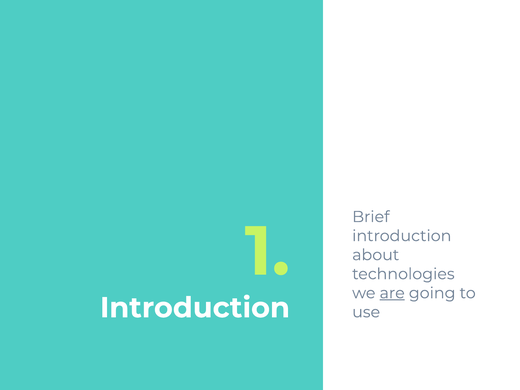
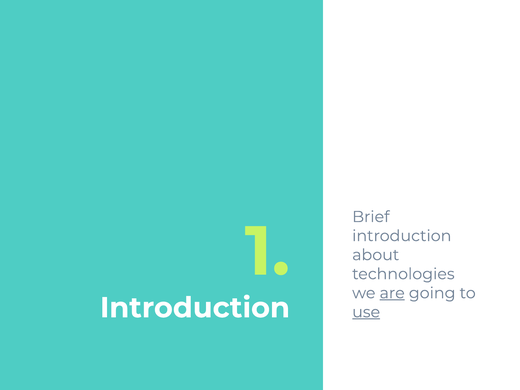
use underline: none -> present
